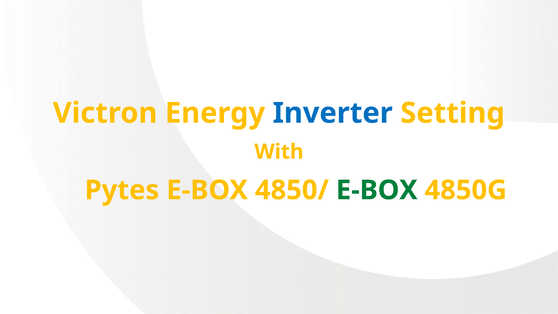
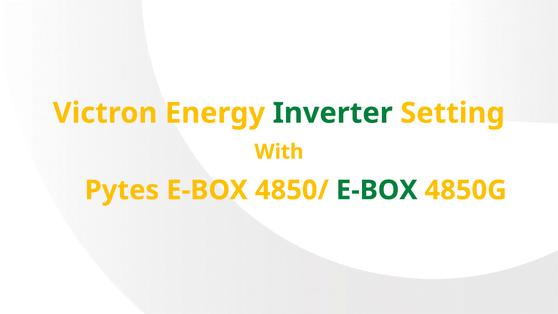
Inverter colour: blue -> green
